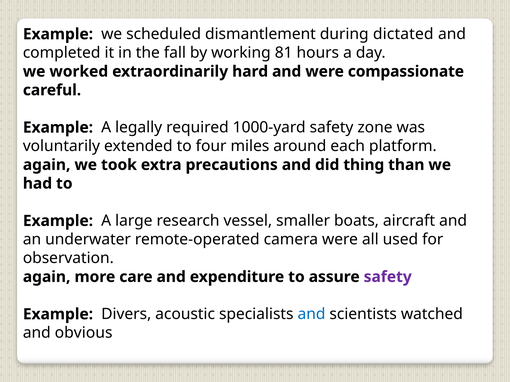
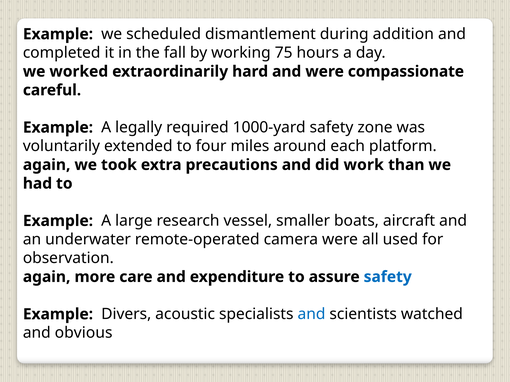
dictated: dictated -> addition
81: 81 -> 75
thing: thing -> work
safety at (388, 277) colour: purple -> blue
